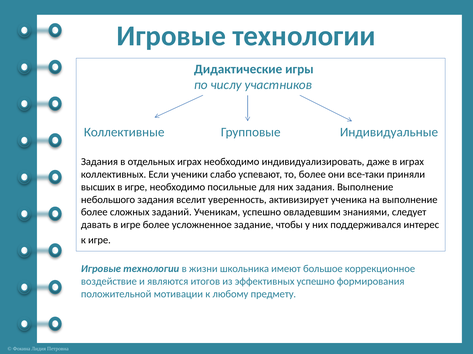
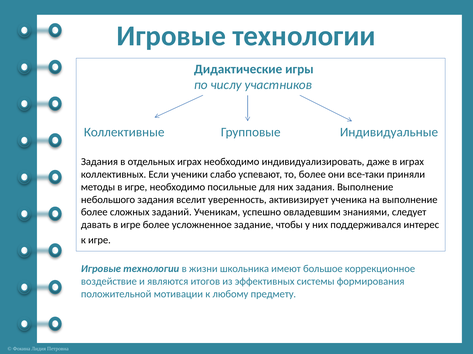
высших: высших -> методы
эффективных успешно: успешно -> системы
